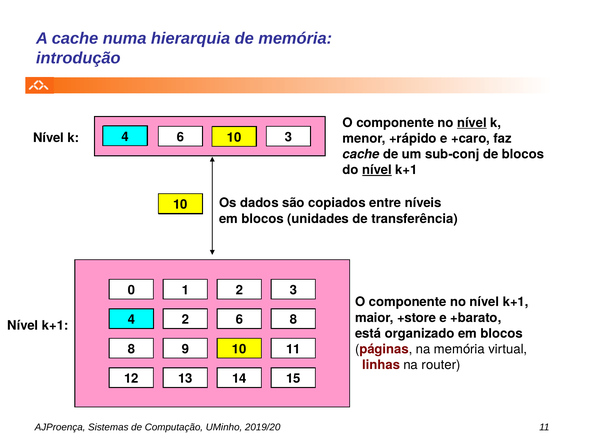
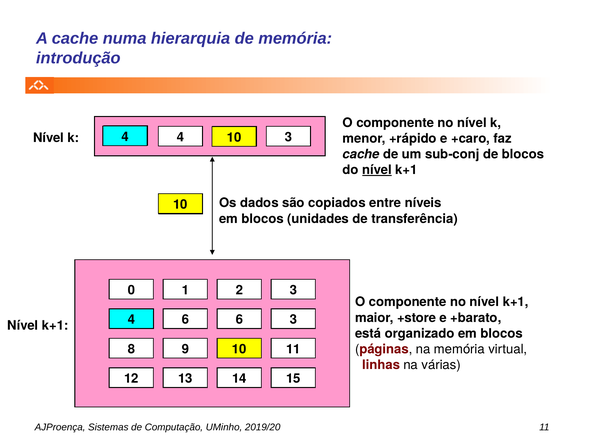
nível at (472, 123) underline: present -> none
6 at (180, 137): 6 -> 4
2 at (185, 319): 2 -> 6
6 8: 8 -> 3
router: router -> várias
